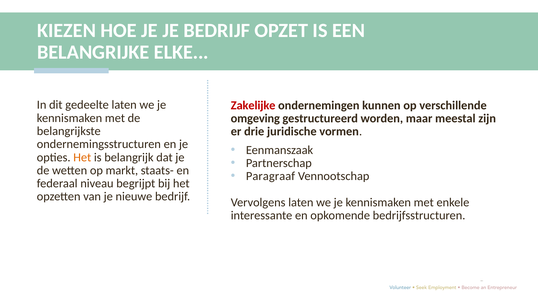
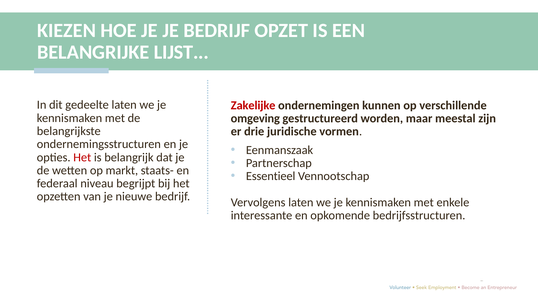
ELKE: ELKE -> LIJST
Het at (82, 158) colour: orange -> red
Paragraaf: Paragraaf -> Essentieel
